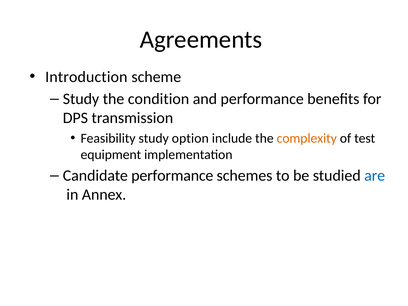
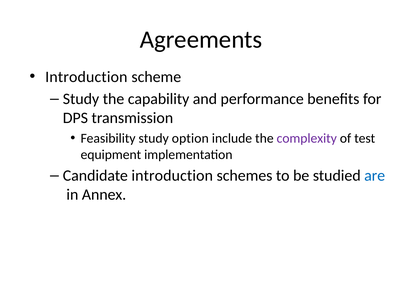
condition: condition -> capability
complexity colour: orange -> purple
Candidate performance: performance -> introduction
